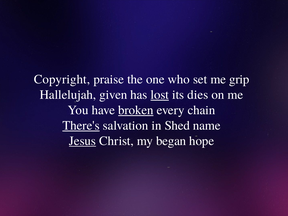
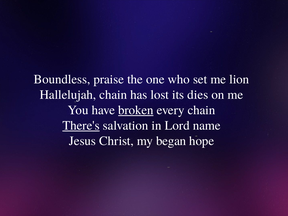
Copyright: Copyright -> Boundless
grip: grip -> lion
Hallelujah given: given -> chain
lost underline: present -> none
Shed: Shed -> Lord
Jesus underline: present -> none
